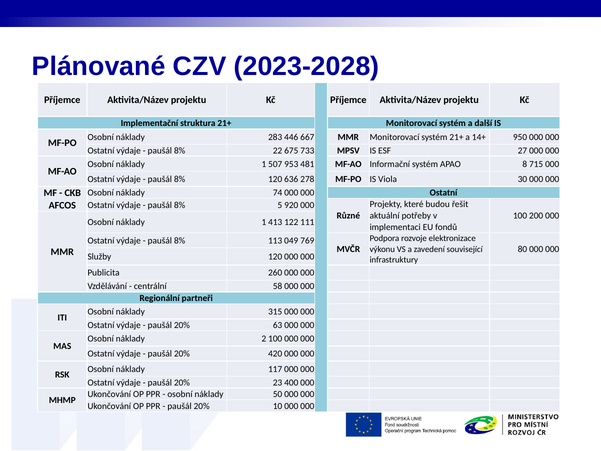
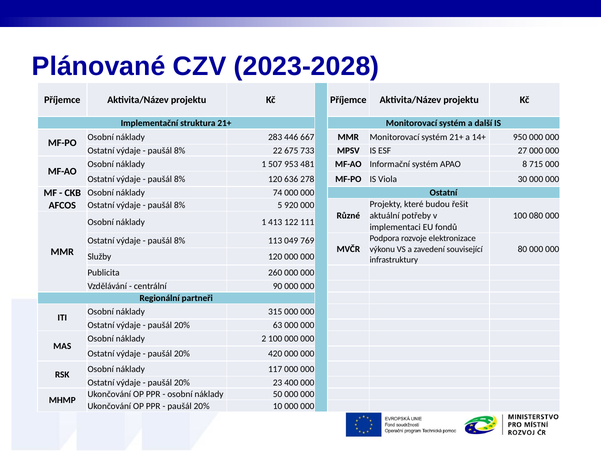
200: 200 -> 080
58: 58 -> 90
